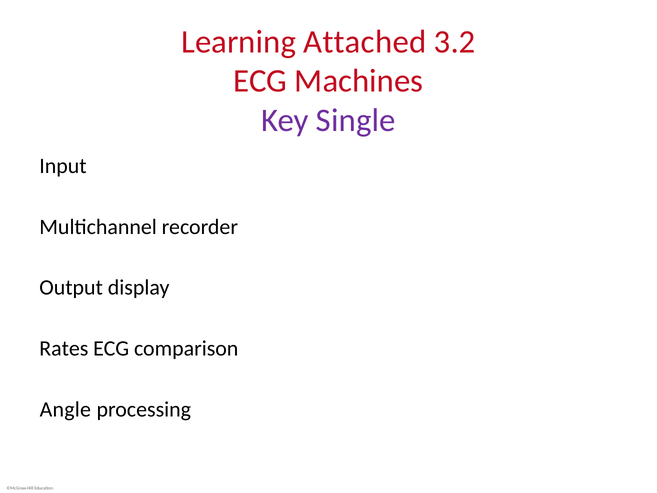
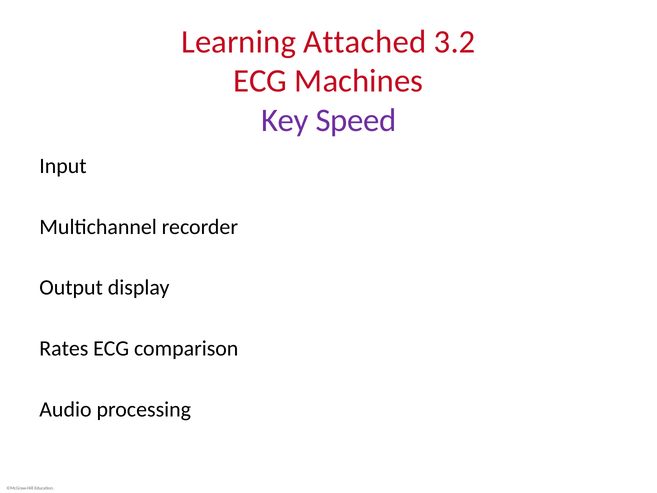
Single: Single -> Speed
Angle: Angle -> Audio
